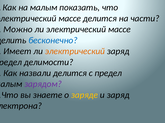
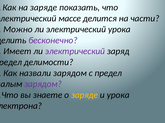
на малым: малым -> заряде
ли электрический массе: массе -> урока
бесконечно colour: blue -> purple
электрический at (75, 52) colour: orange -> purple
назвали делится: делится -> зарядом
и заряд: заряд -> урока
